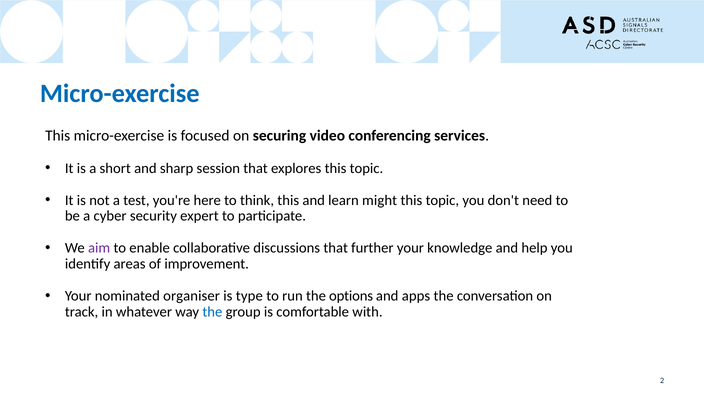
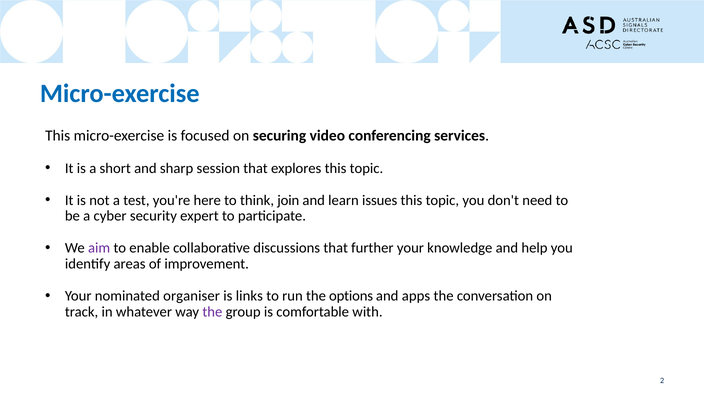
think this: this -> join
might: might -> issues
type: type -> links
the at (212, 312) colour: blue -> purple
